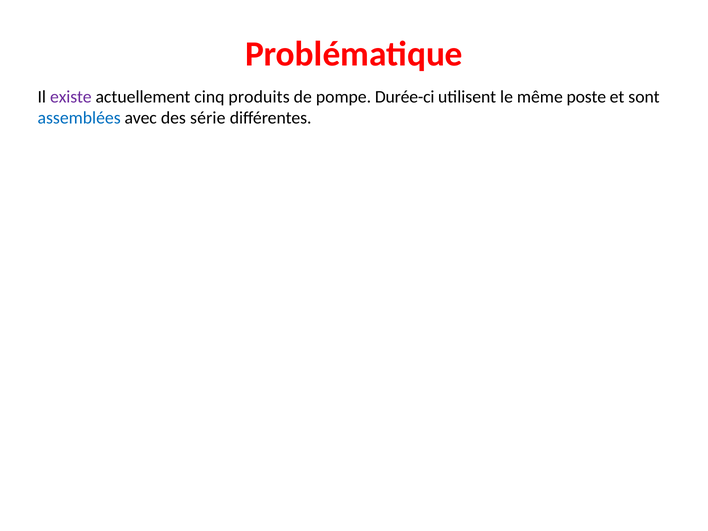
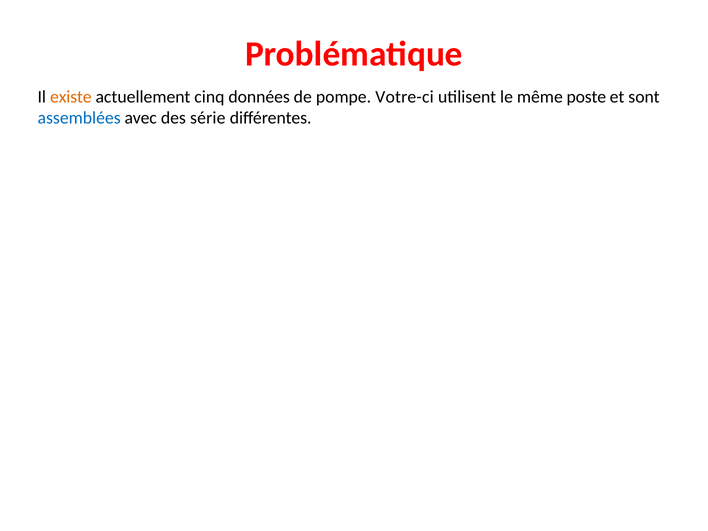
existe colour: purple -> orange
produits: produits -> données
Durée-ci: Durée-ci -> Votre-ci
